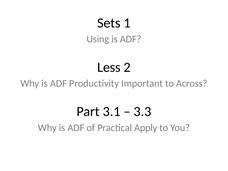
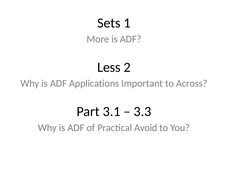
Using: Using -> More
Productivity: Productivity -> Applications
Apply: Apply -> Avoid
